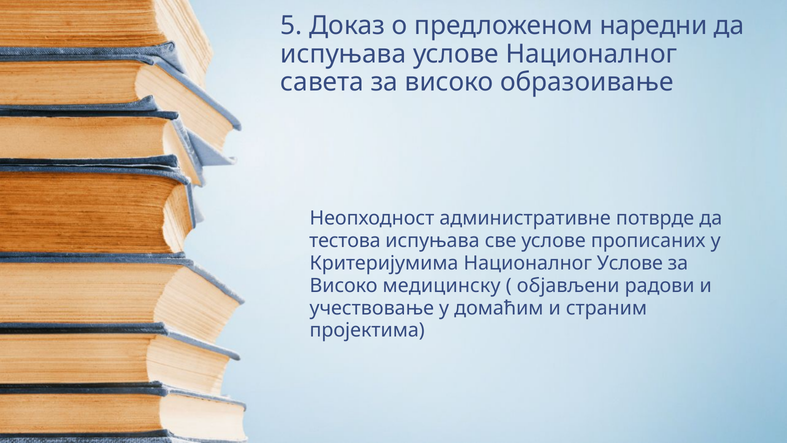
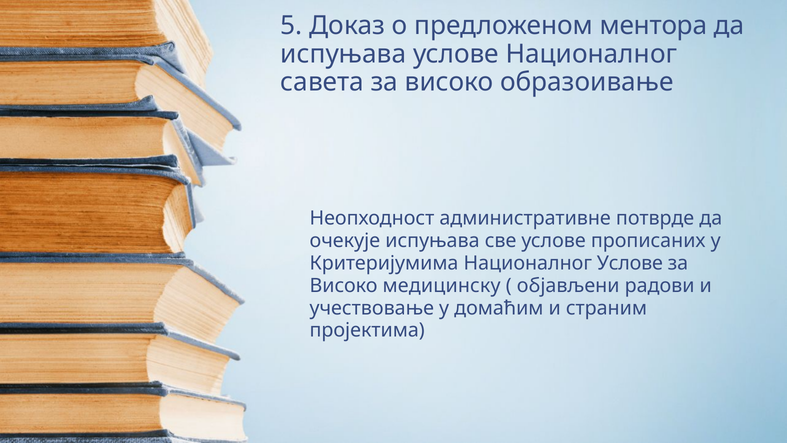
наредни: наредни -> ментора
тестова: тестова -> очекује
